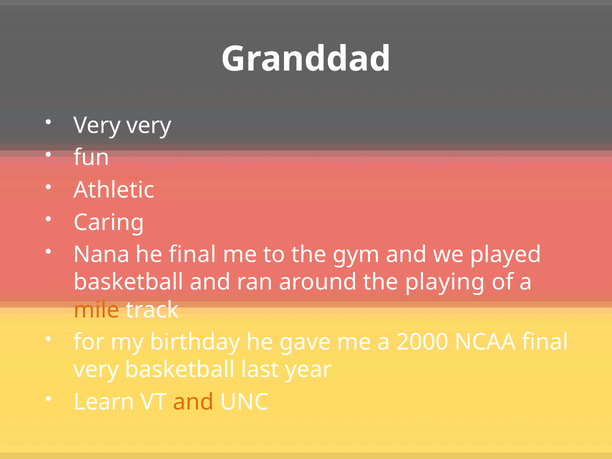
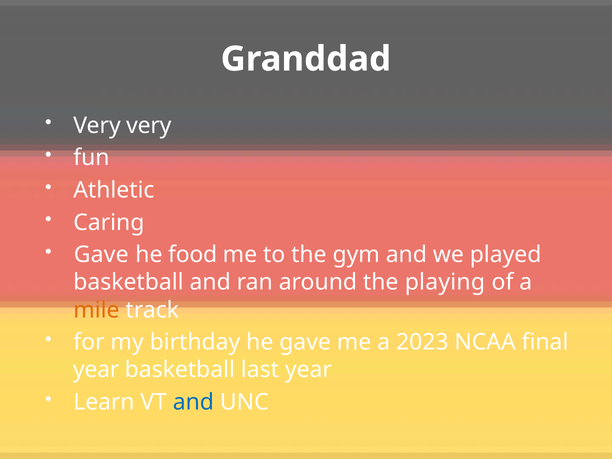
Nana at (101, 255): Nana -> Gave
he final: final -> food
2000: 2000 -> 2023
very at (96, 370): very -> year
and at (193, 402) colour: orange -> blue
